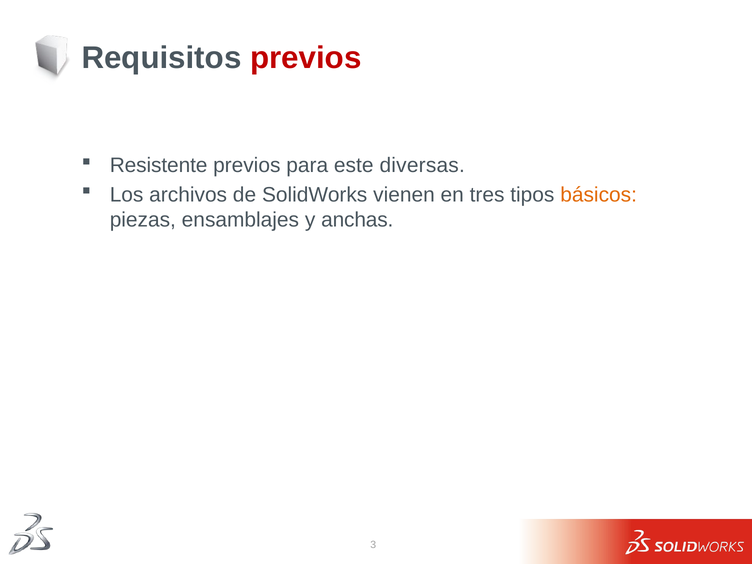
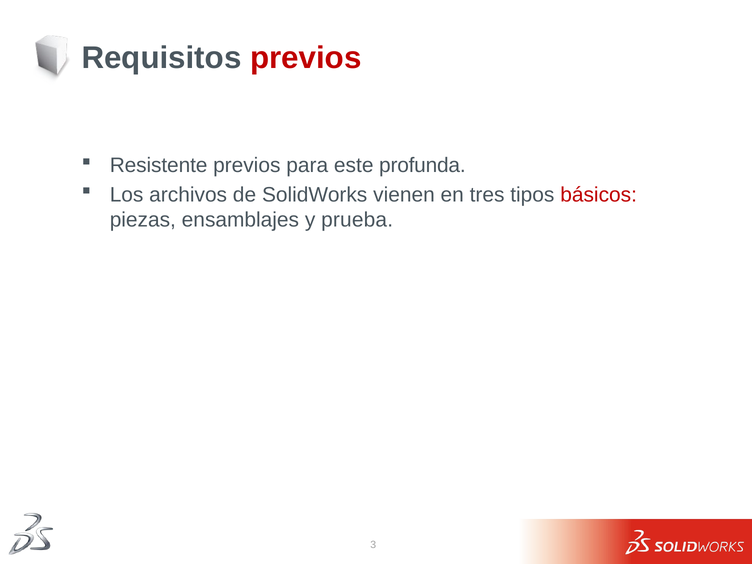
diversas: diversas -> profunda
básicos colour: orange -> red
anchas: anchas -> prueba
